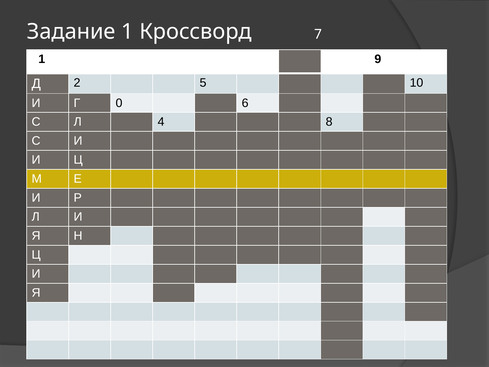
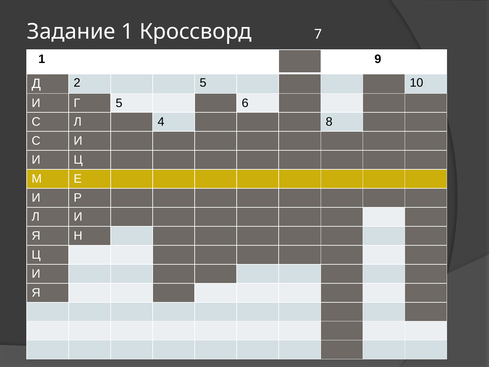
Г 0: 0 -> 5
